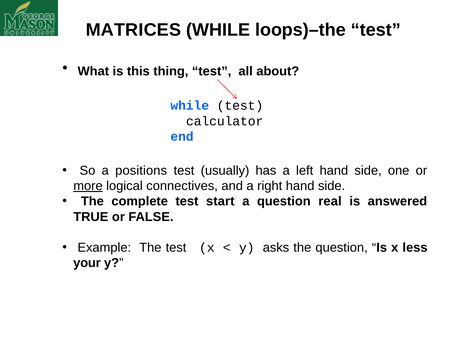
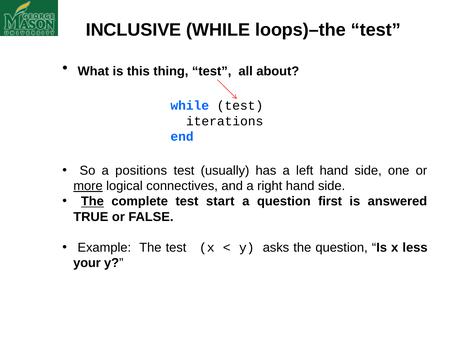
MATRICES: MATRICES -> INCLUSIVE
calculator: calculator -> iterations
The at (92, 202) underline: none -> present
real: real -> first
